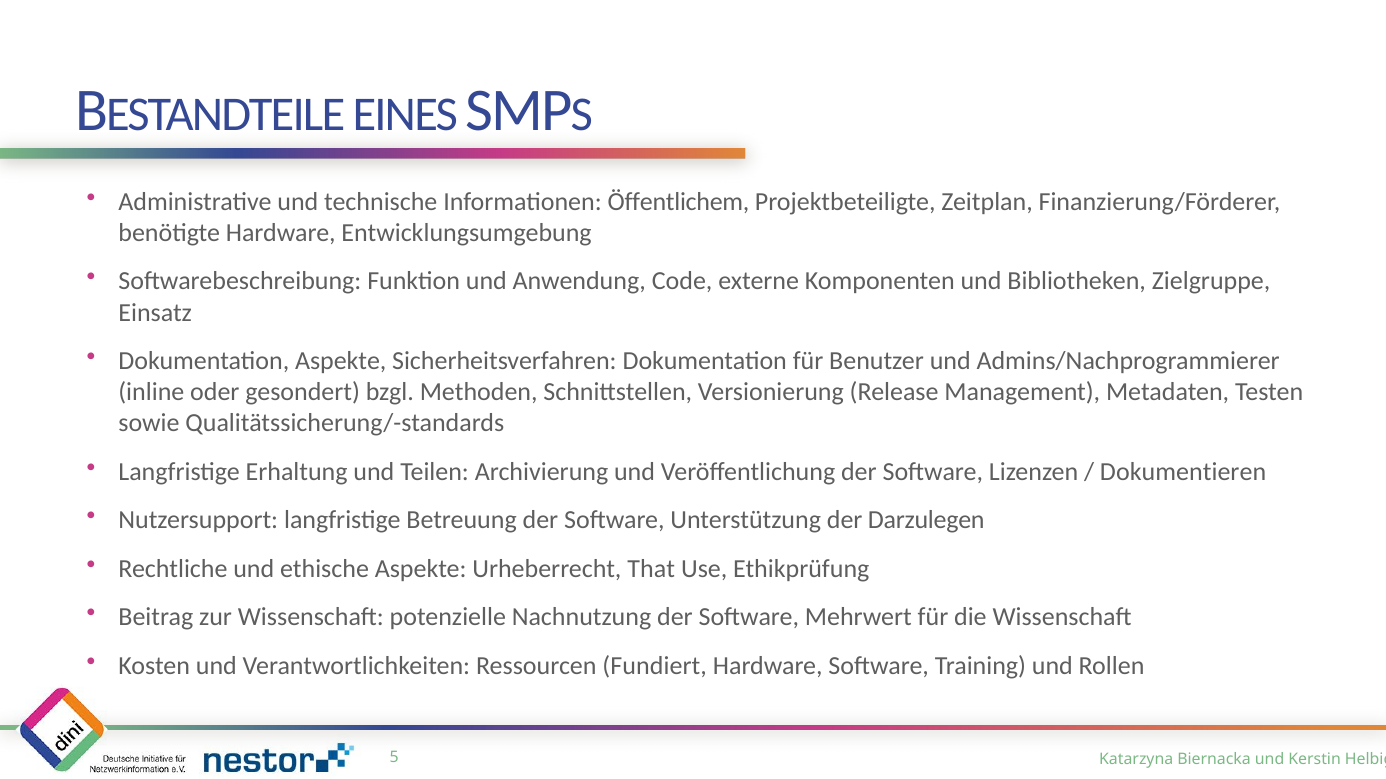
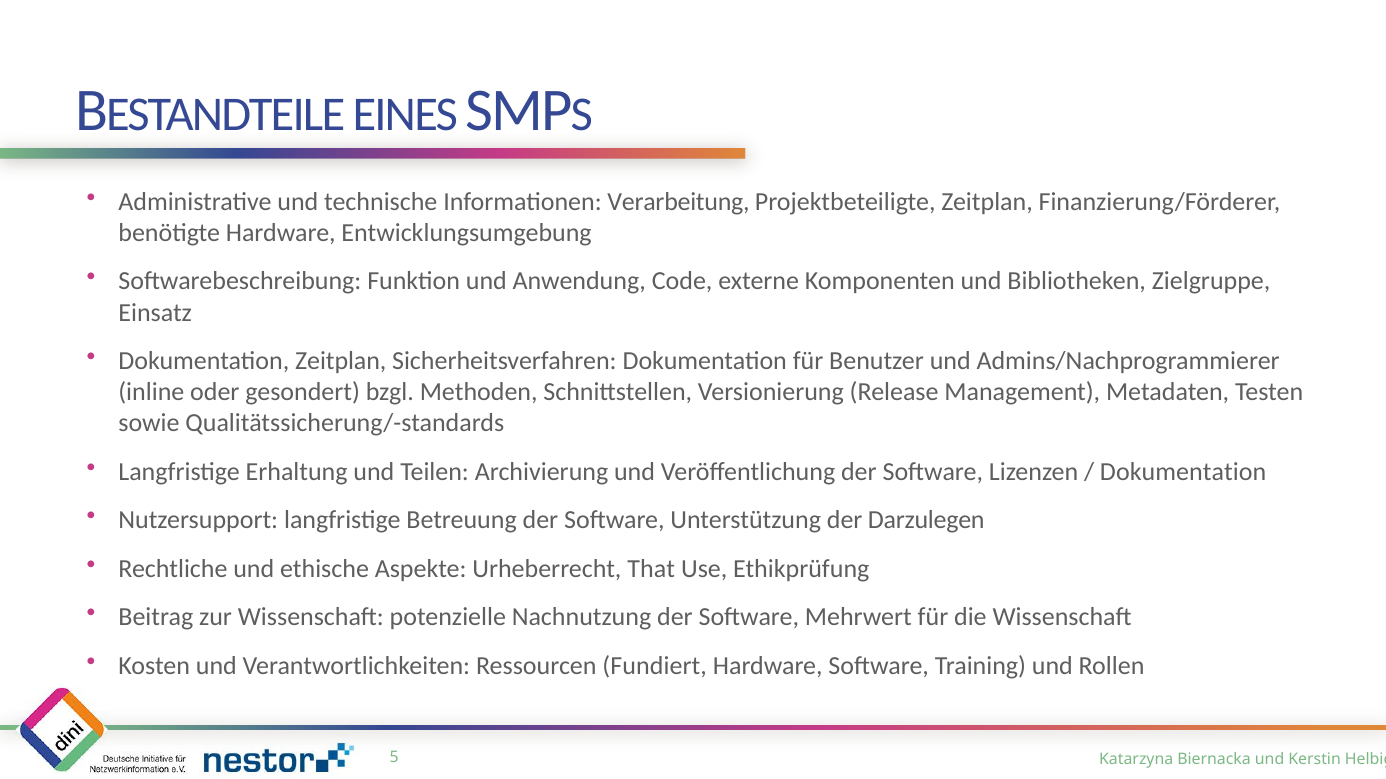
Öffentlichem: Öffentlichem -> Verarbeitung
Dokumentation Aspekte: Aspekte -> Zeitplan
Dokumentieren at (1183, 472): Dokumentieren -> Dokumentation
